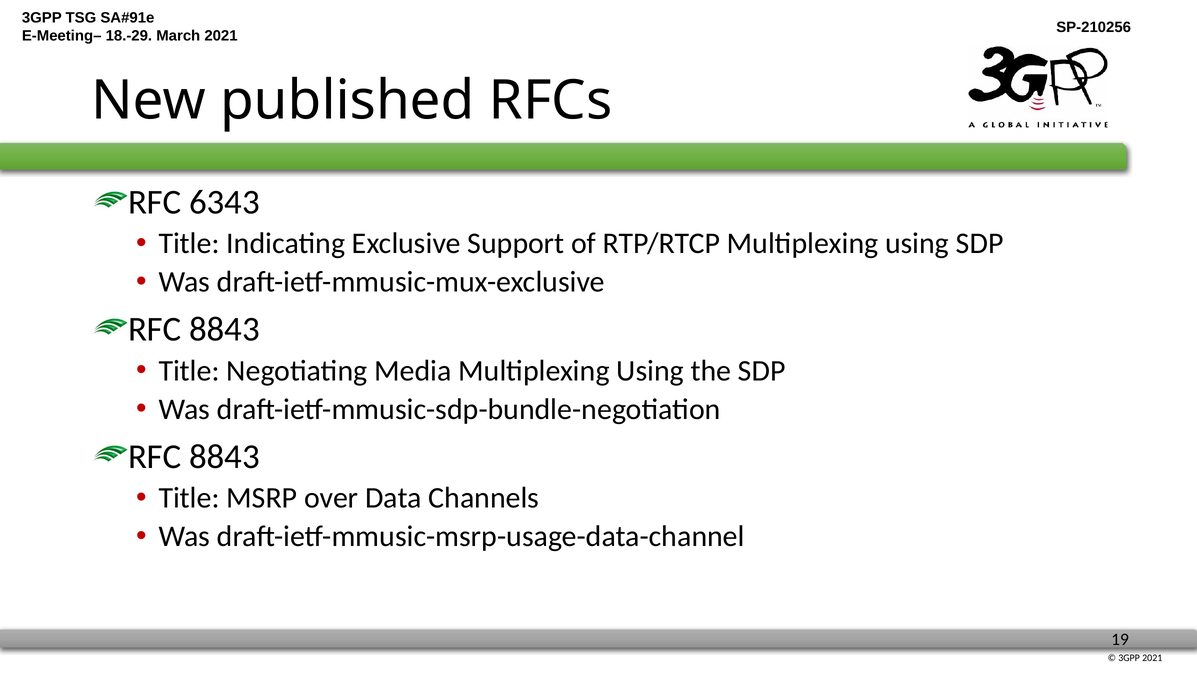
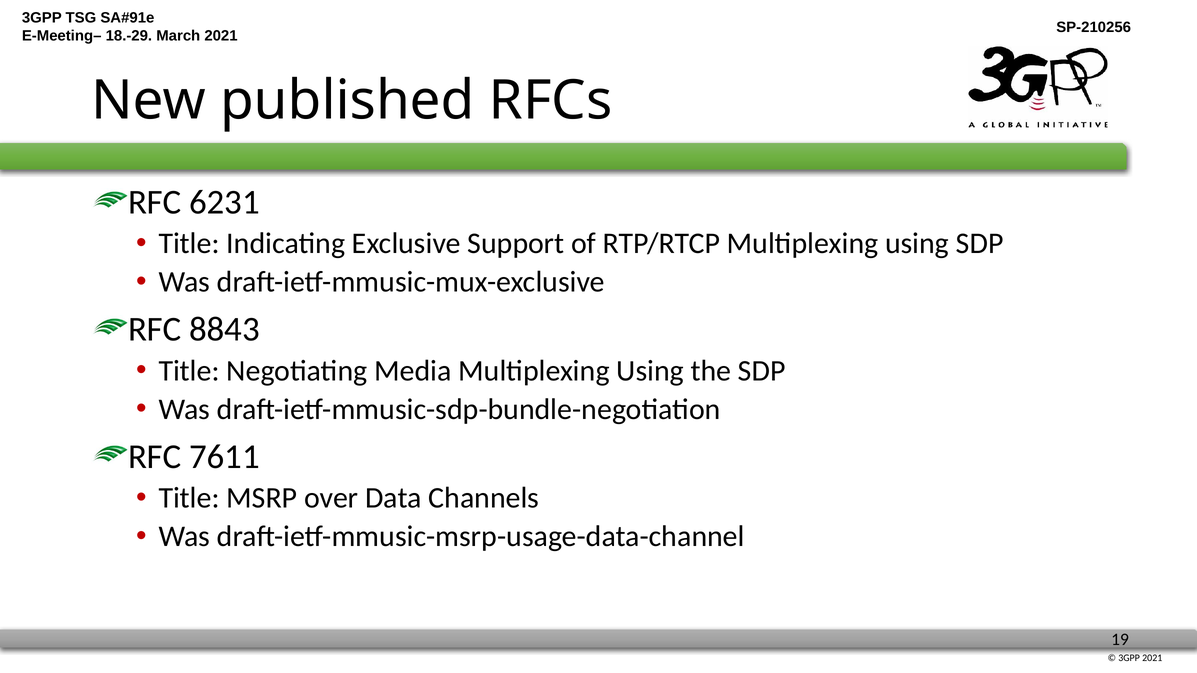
6343: 6343 -> 6231
8843 at (224, 457): 8843 -> 7611
